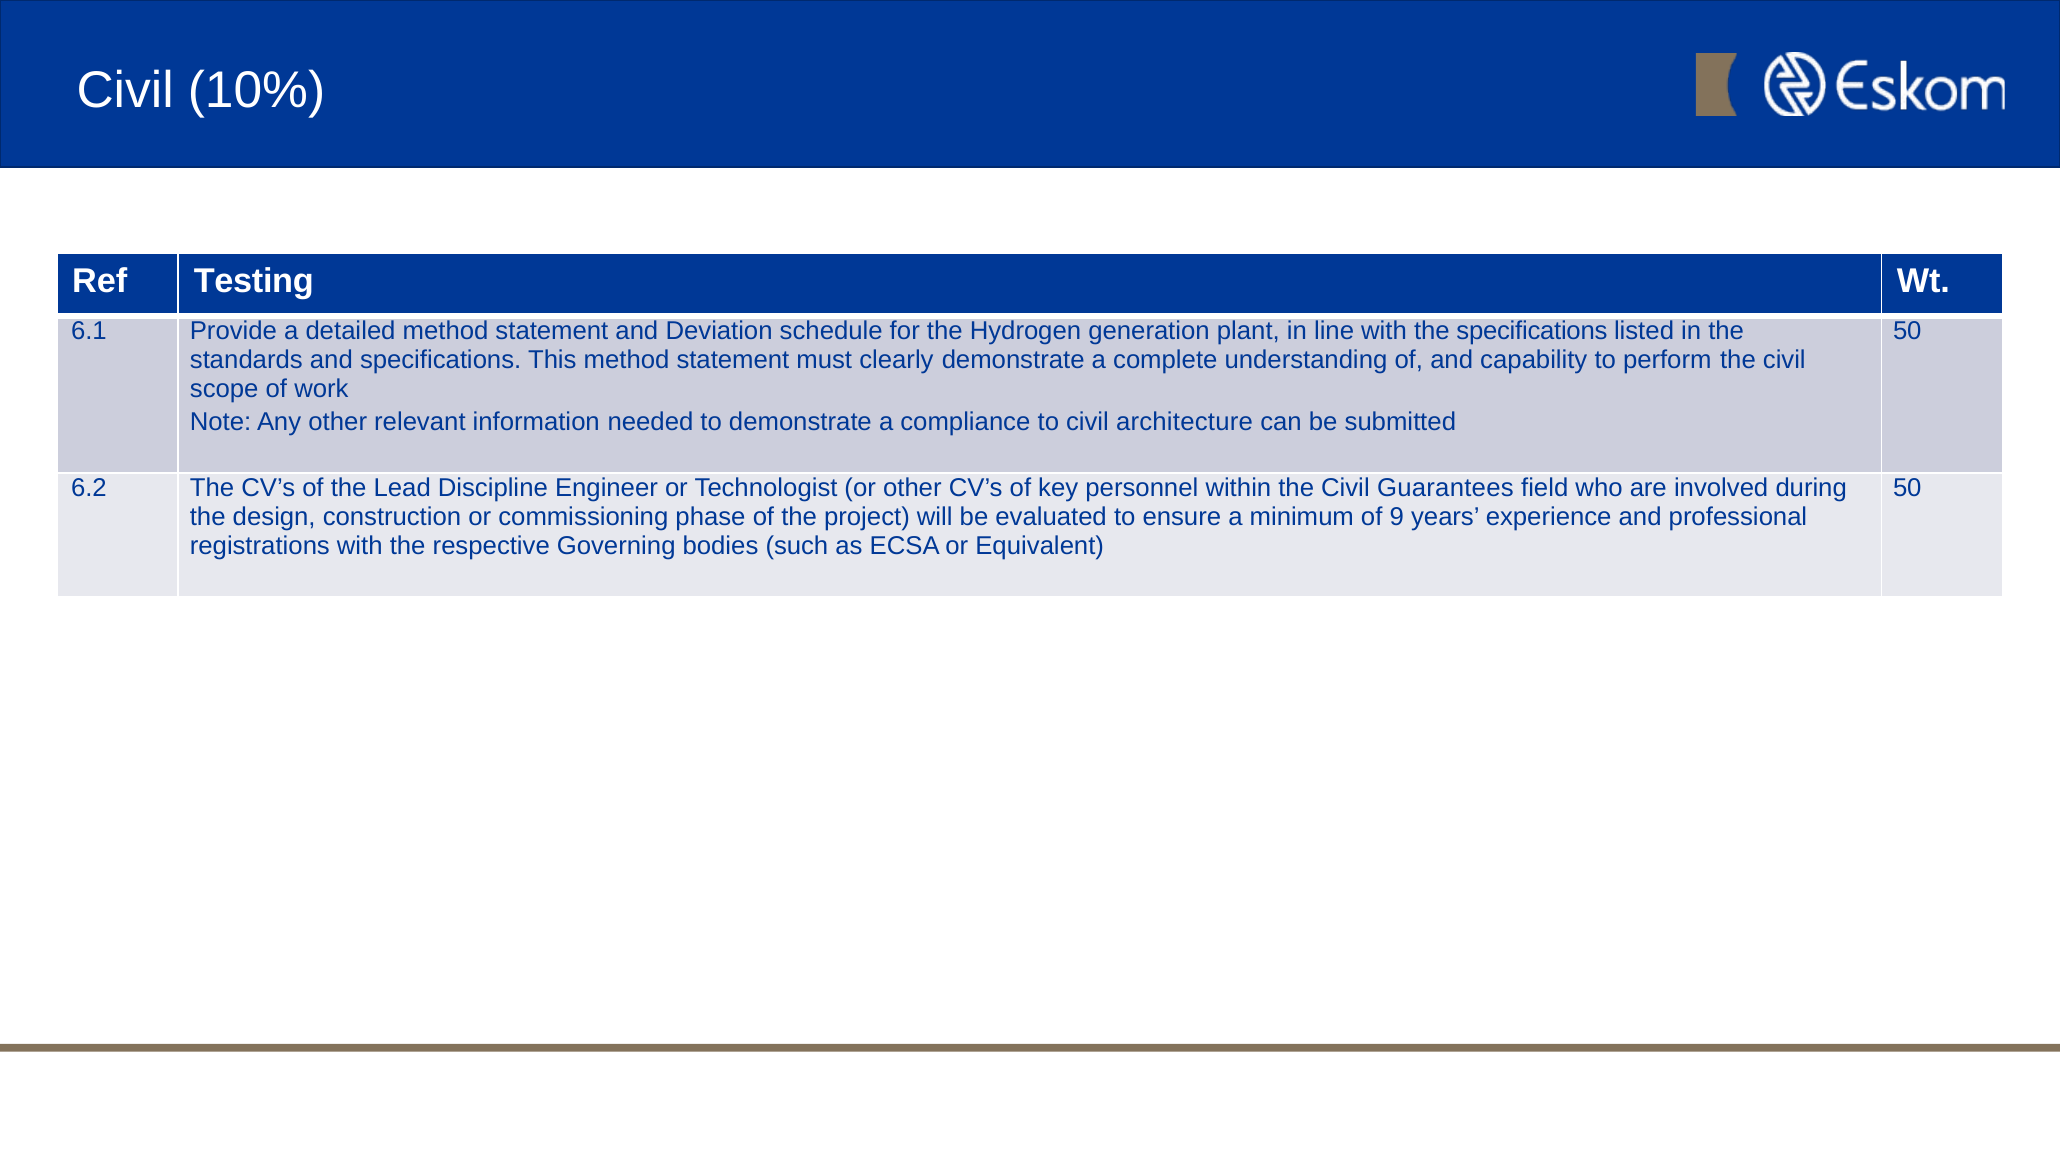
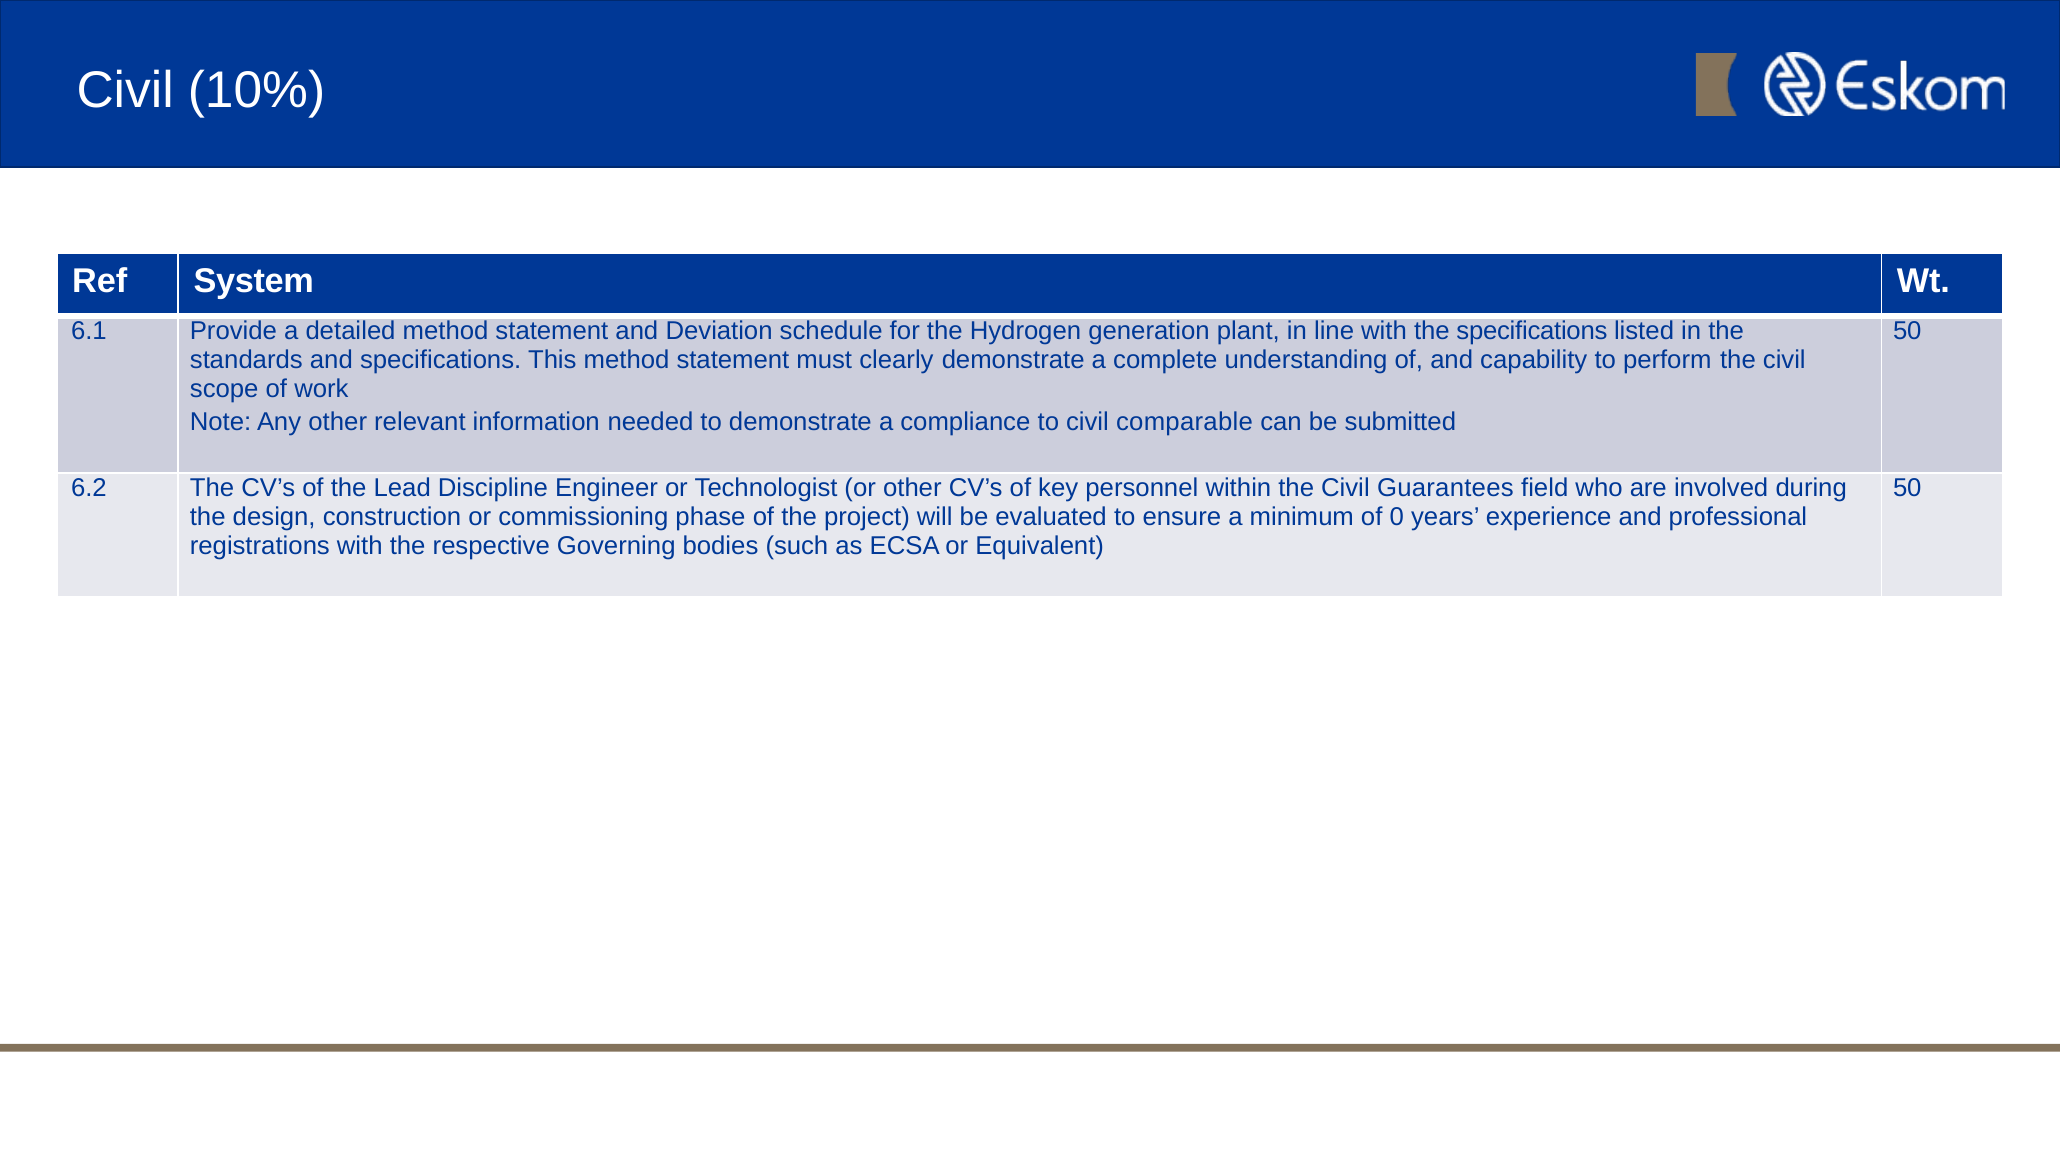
Testing: Testing -> System
architecture: architecture -> comparable
9: 9 -> 0
